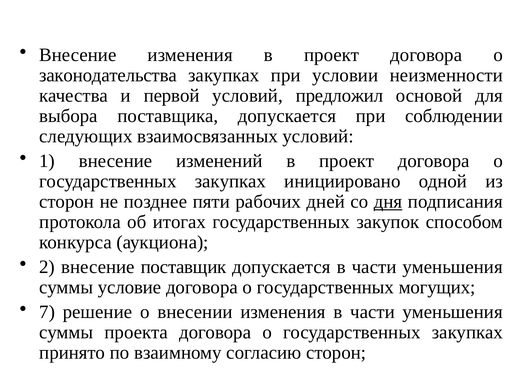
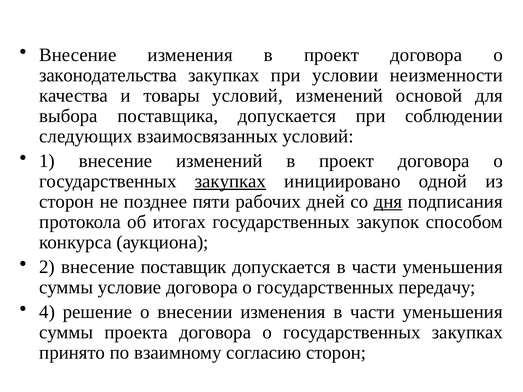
первой: первой -> товары
условий предложил: предложил -> изменений
закупках at (230, 181) underline: none -> present
могущих: могущих -> передачу
7: 7 -> 4
